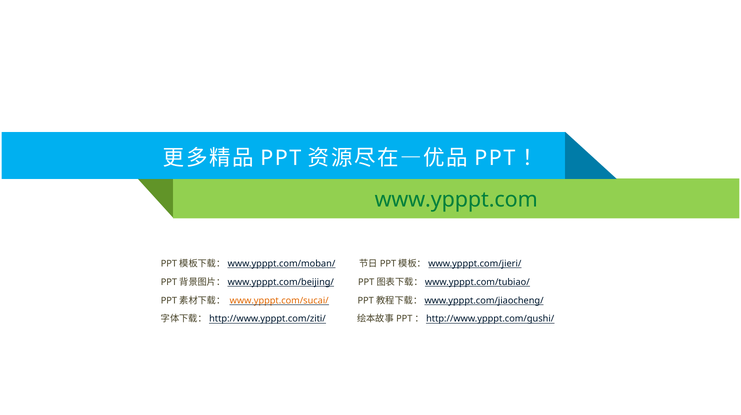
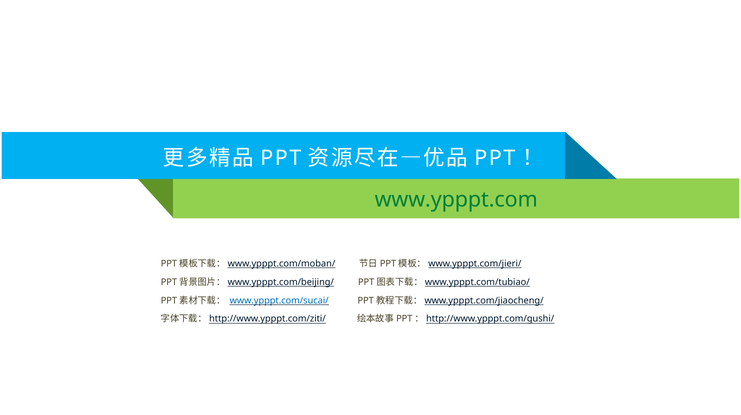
www.ypppt.com/sucai/ colour: orange -> blue
